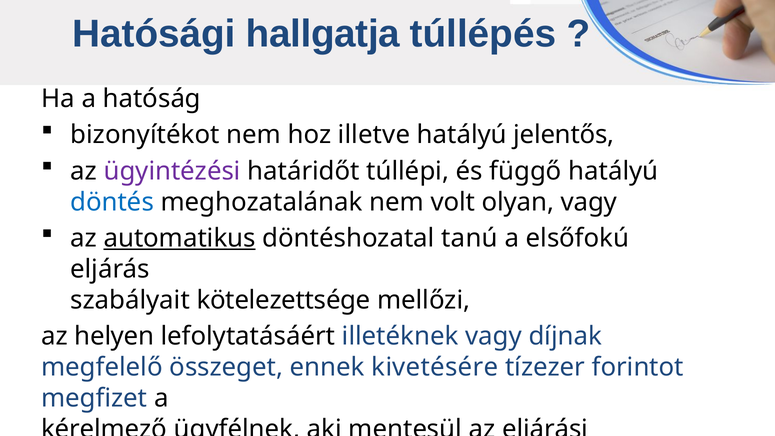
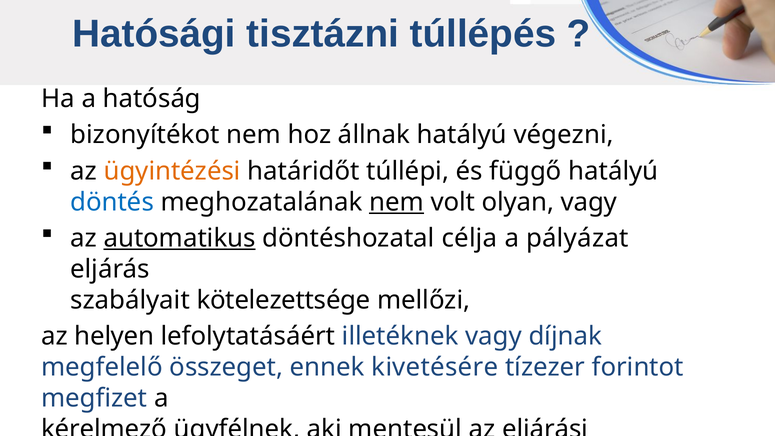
hallgatja: hallgatja -> tisztázni
illetve: illetve -> állnak
jelentős: jelentős -> végezni
ügyintézési colour: purple -> orange
nem at (396, 202) underline: none -> present
tanú: tanú -> célja
elsőfokú: elsőfokú -> pályázat
